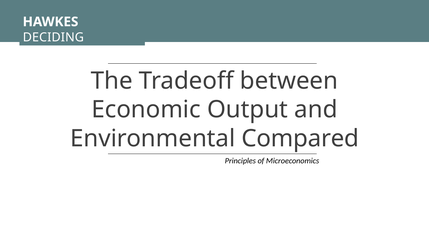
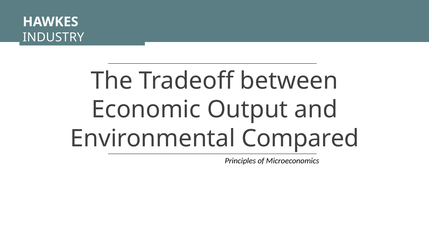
DECIDING: DECIDING -> INDUSTRY
